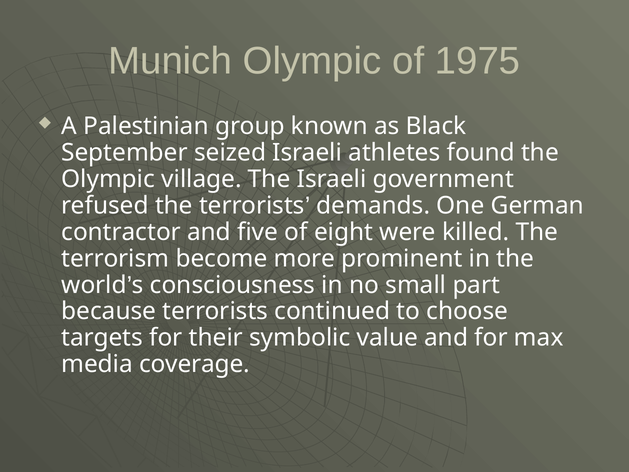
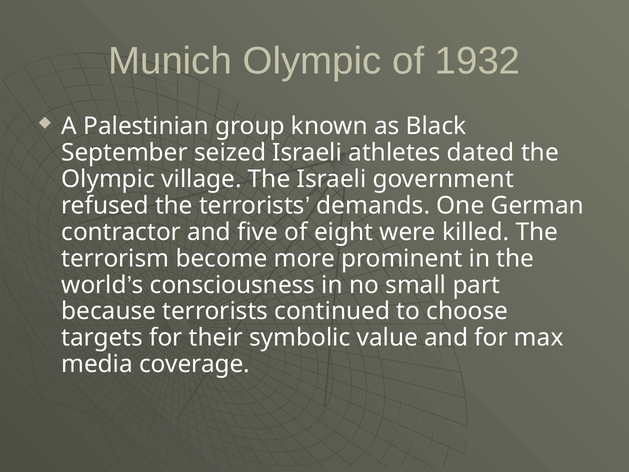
1975: 1975 -> 1932
found: found -> dated
